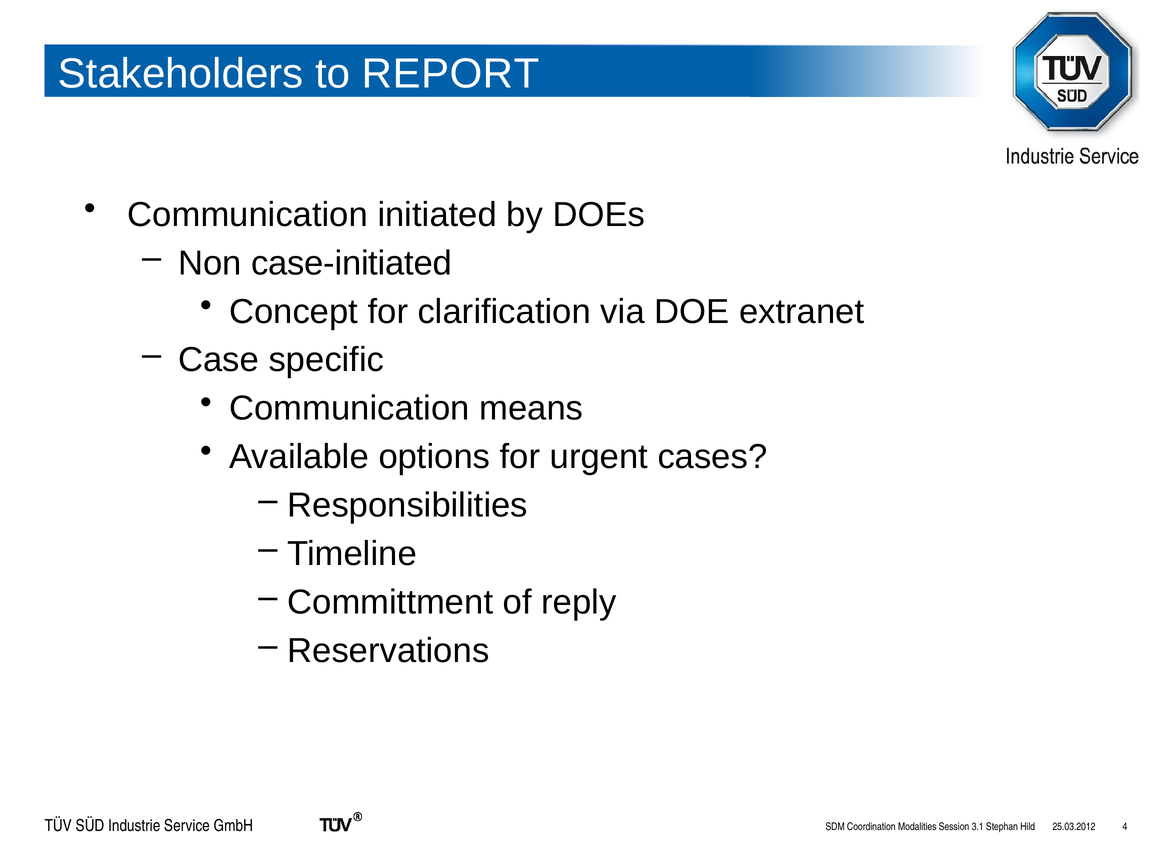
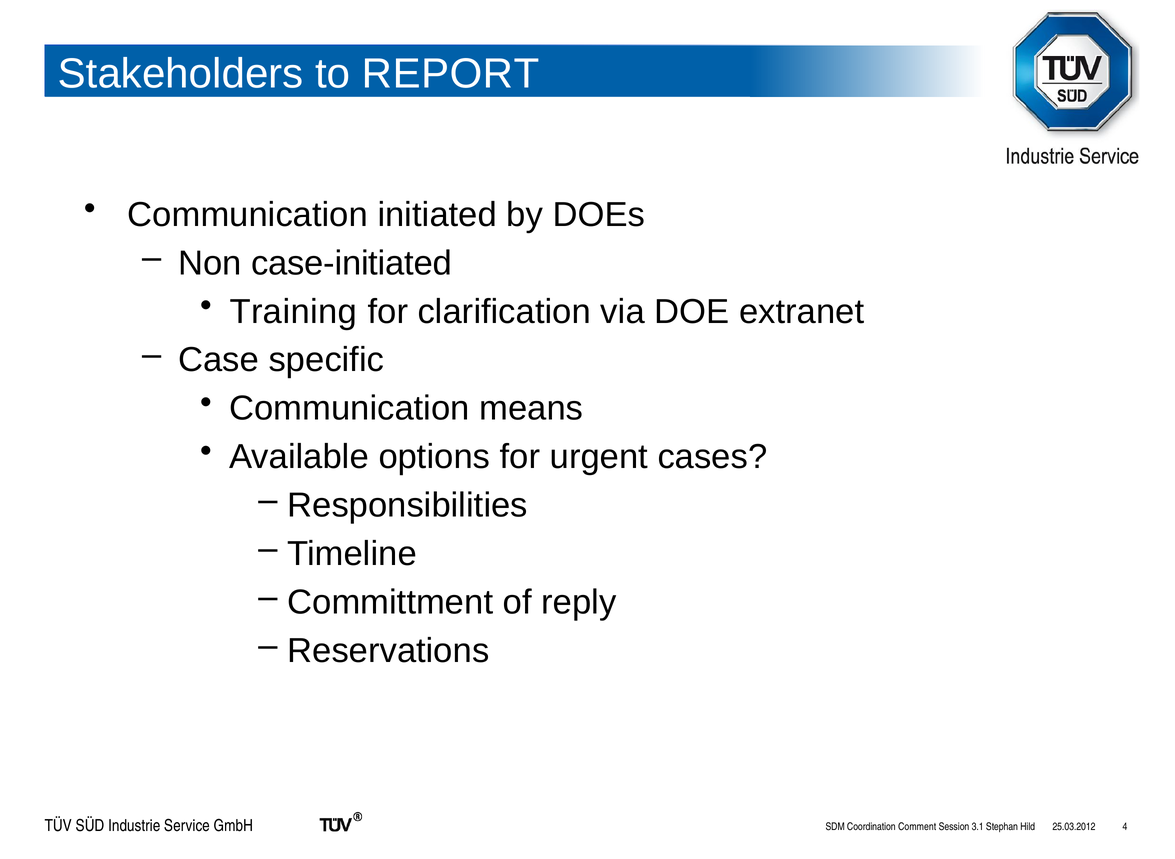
Concept: Concept -> Training
Modalities: Modalities -> Comment
